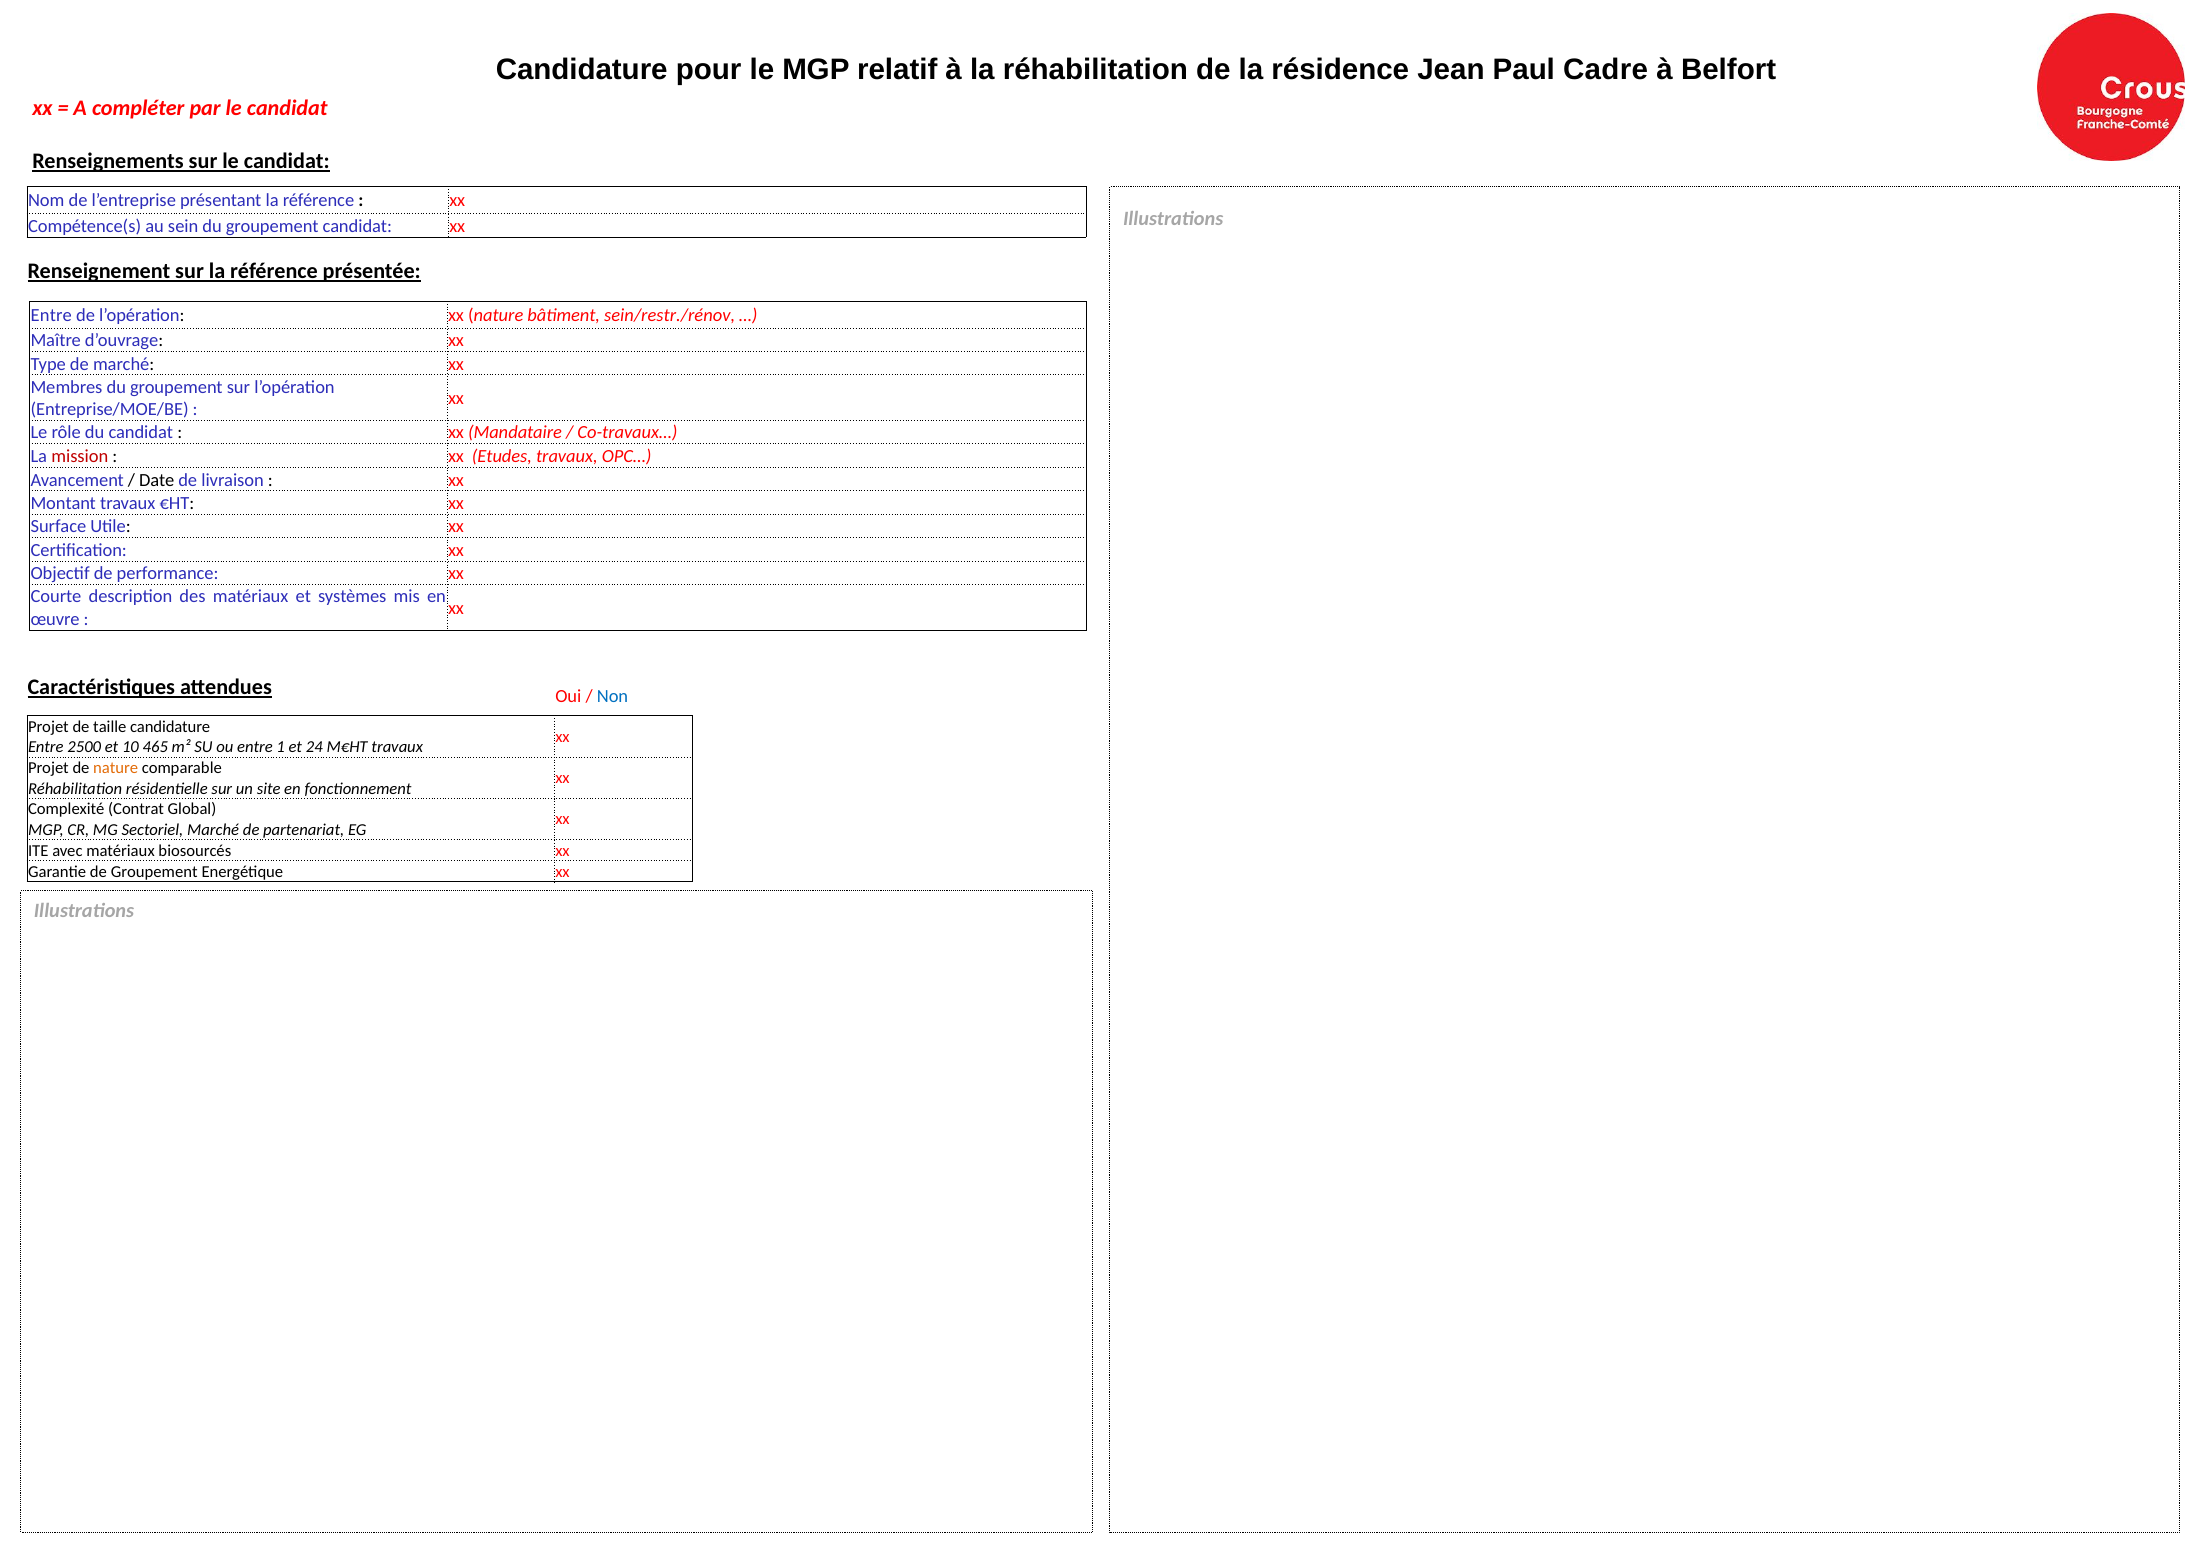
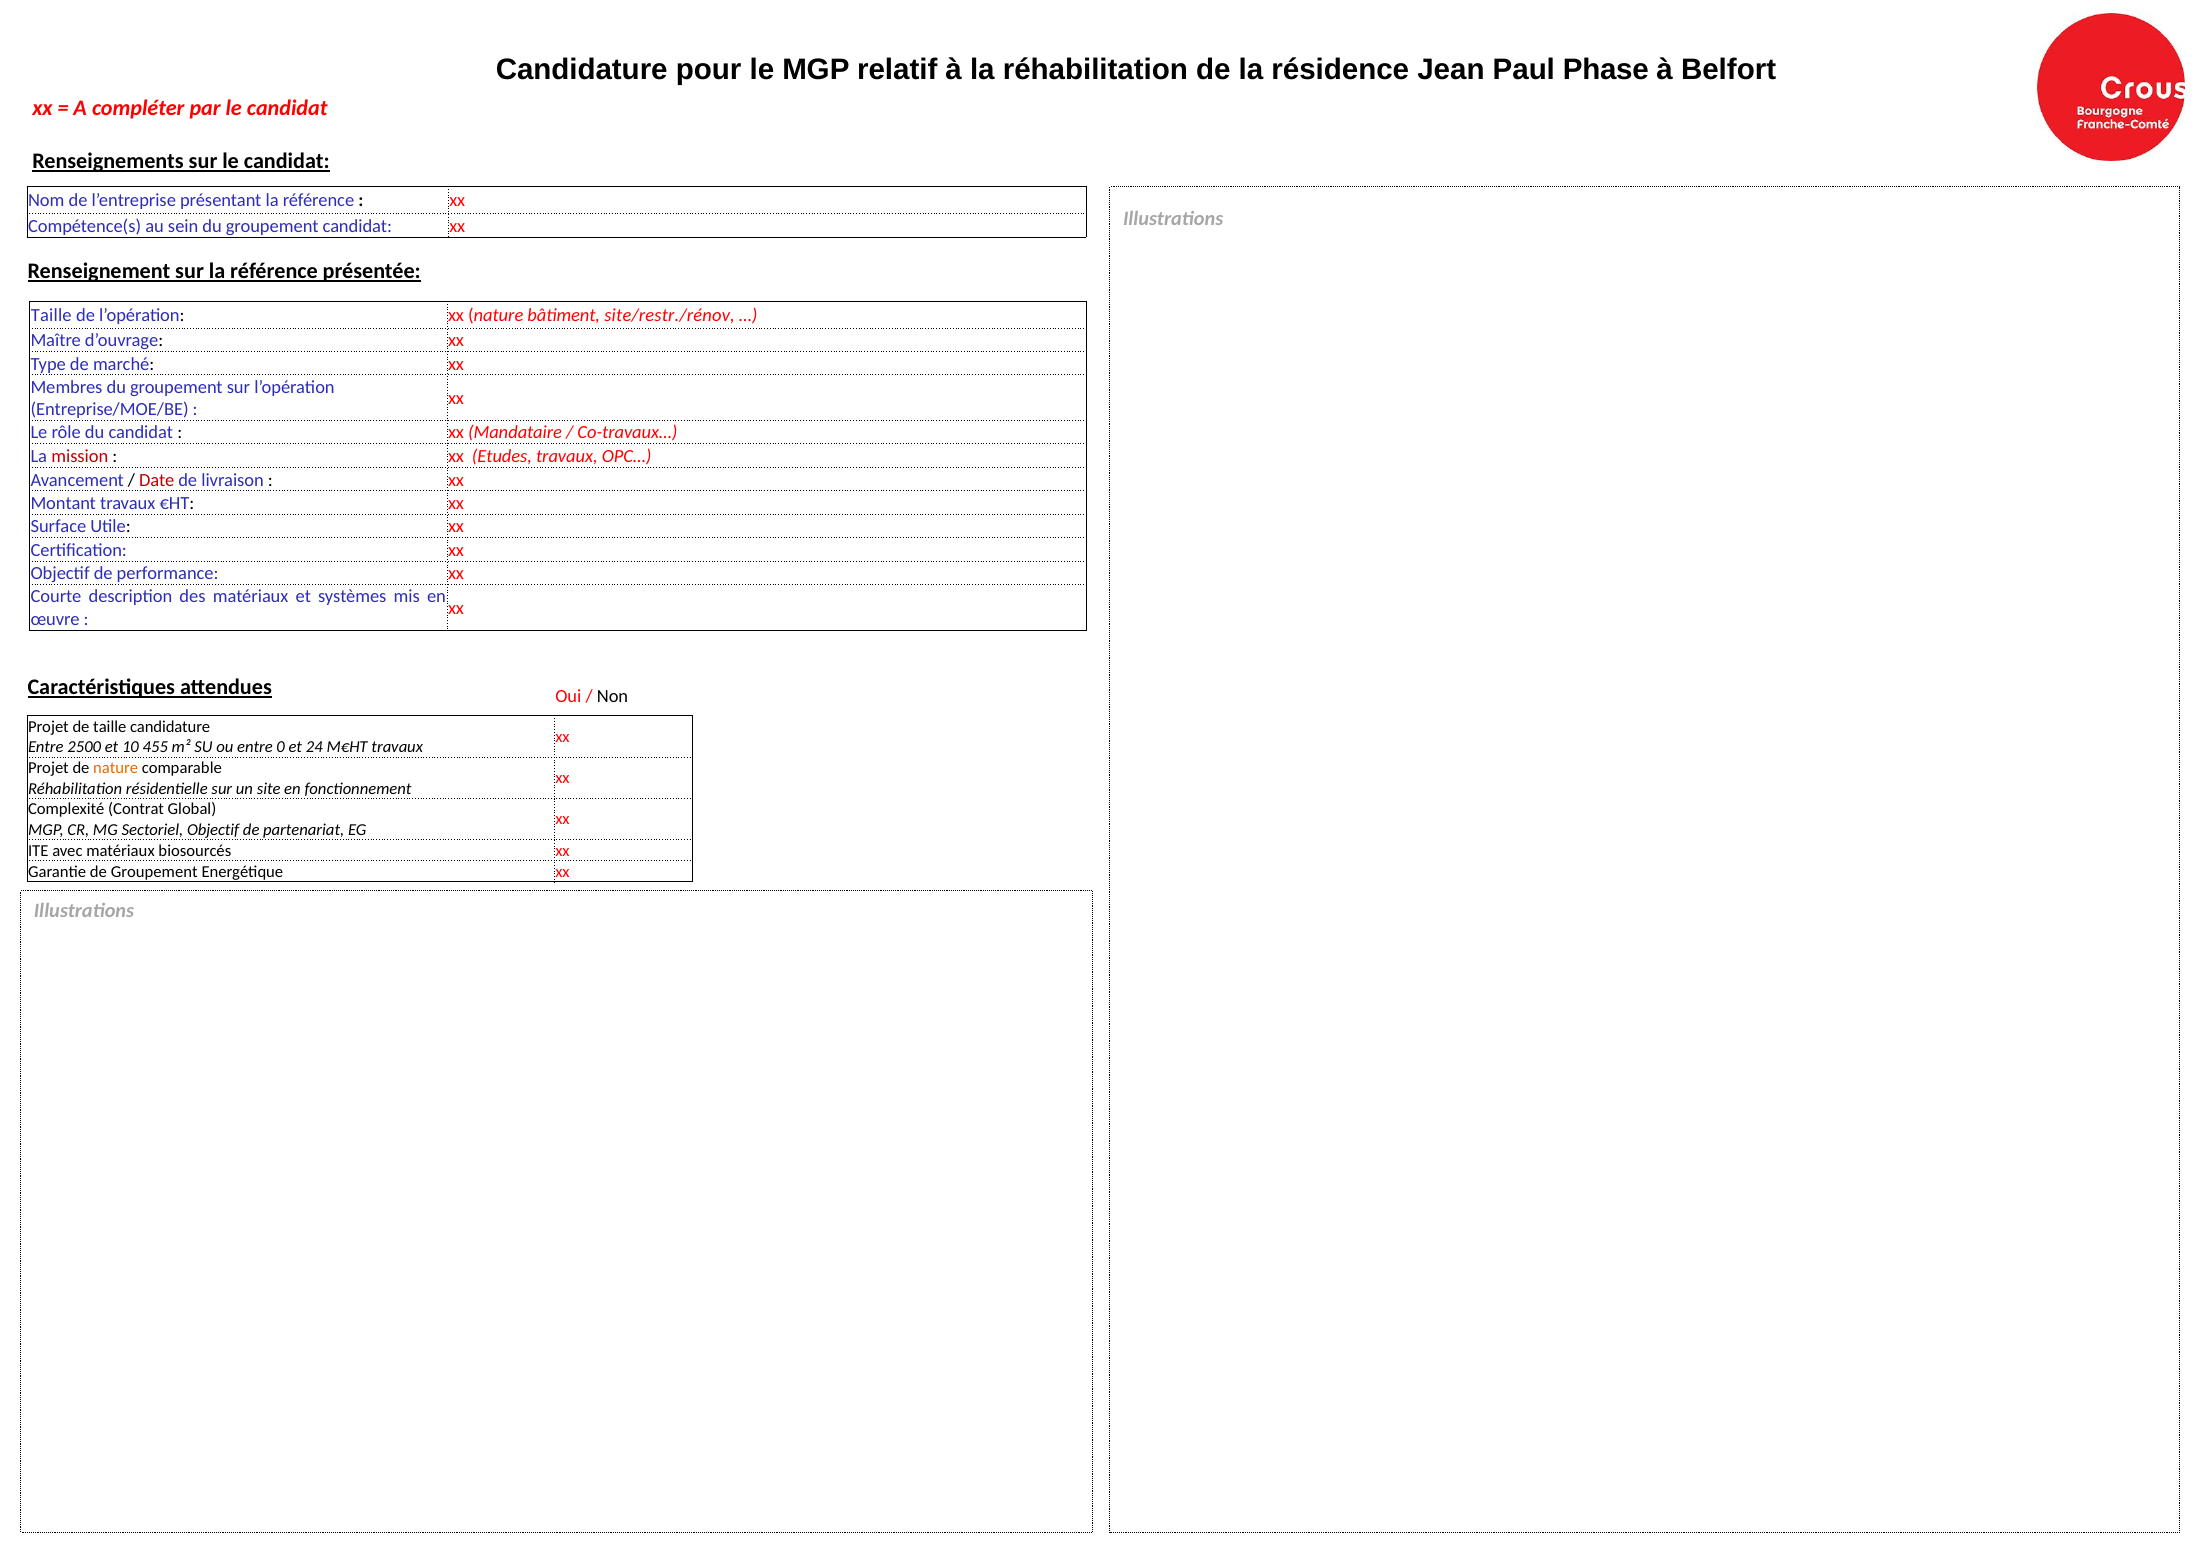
Cadre: Cadre -> Phase
Entre at (51, 315): Entre -> Taille
sein/restr./rénov: sein/restr./rénov -> site/restr./rénov
Date colour: black -> red
Non colour: blue -> black
465: 465 -> 455
1: 1 -> 0
Sectoriel Marché: Marché -> Objectif
